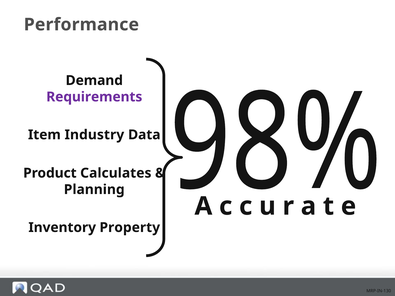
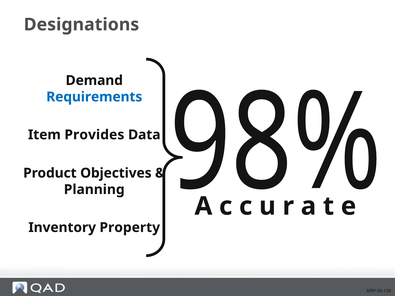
Performance: Performance -> Designations
Requirements colour: purple -> blue
Industry: Industry -> Provides
Calculates: Calculates -> Objectives
